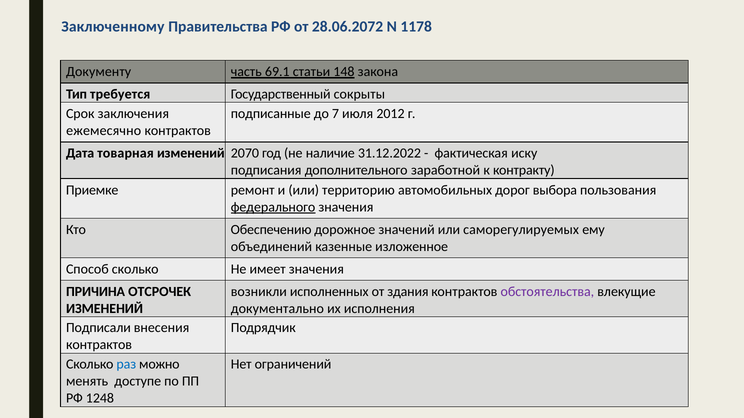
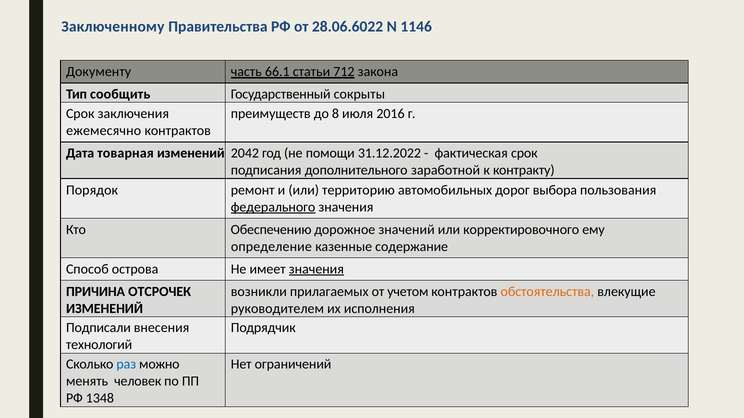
28.06.2072: 28.06.2072 -> 28.06.6022
1178: 1178 -> 1146
69.1: 69.1 -> 66.1
148: 148 -> 712
требуется: требуется -> сообщить
подписанные: подписанные -> преимуществ
7: 7 -> 8
2012: 2012 -> 2016
2070: 2070 -> 2042
наличие: наличие -> помощи
фактическая иску: иску -> срок
Приемке: Приемке -> Порядок
саморегулируемых: саморегулируемых -> корректировочного
объединений: объединений -> определение
изложенное: изложенное -> содержание
Способ сколько: сколько -> острова
значения at (316, 269) underline: none -> present
исполненных: исполненных -> прилагаемых
здания: здания -> учетом
обстоятельства colour: purple -> orange
документально: документально -> руководителем
контрактов at (99, 345): контрактов -> технологий
доступе: доступе -> человек
1248: 1248 -> 1348
